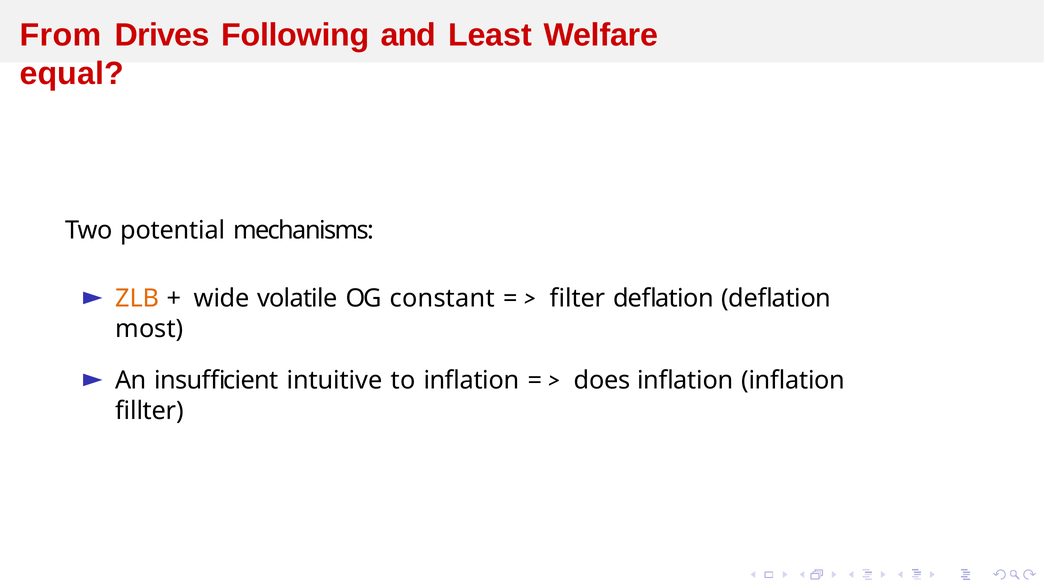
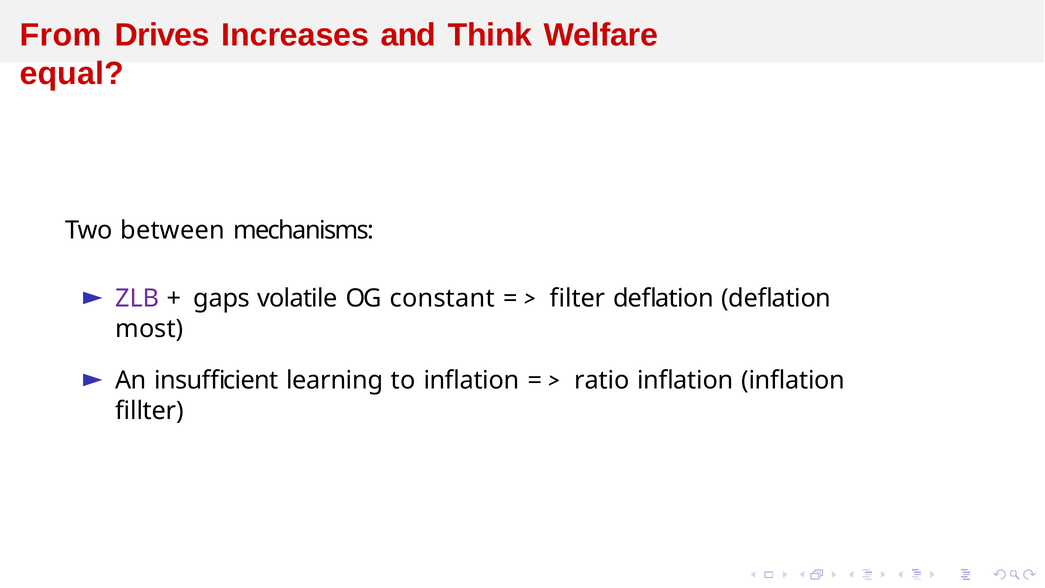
Following: Following -> Increases
Least: Least -> Think
potential: potential -> between
ZLB colour: orange -> purple
wide: wide -> gaps
intuitive: intuitive -> learning
does: does -> ratio
